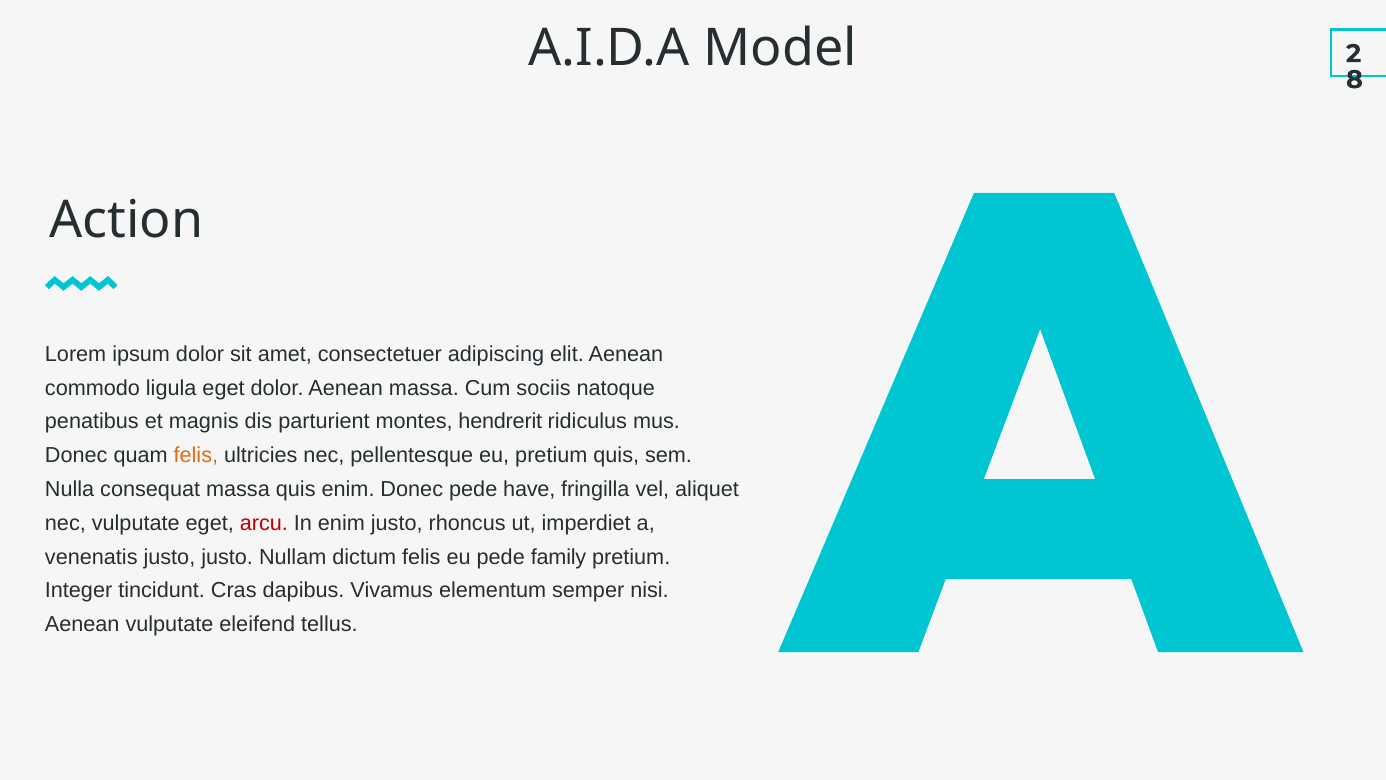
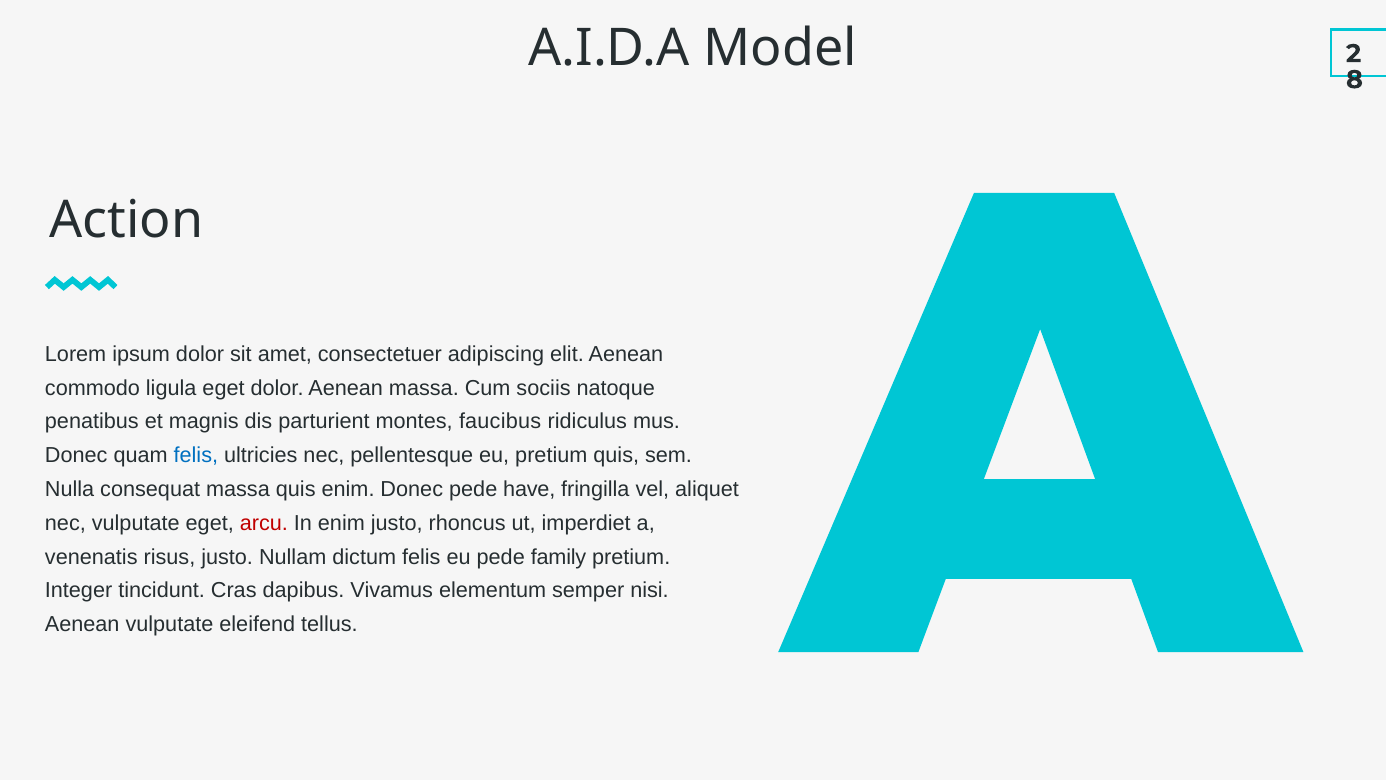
hendrerit: hendrerit -> faucibus
felis at (196, 455) colour: orange -> blue
venenatis justo: justo -> risus
